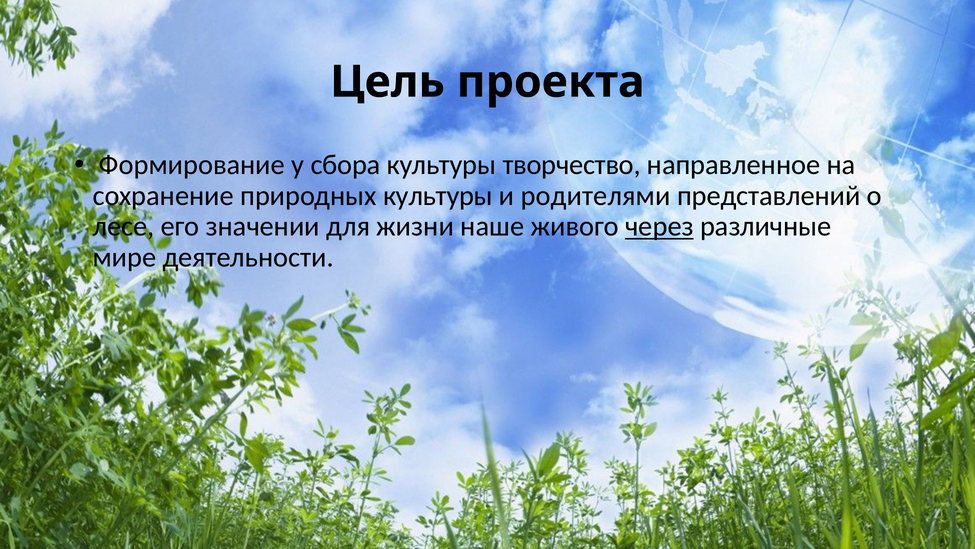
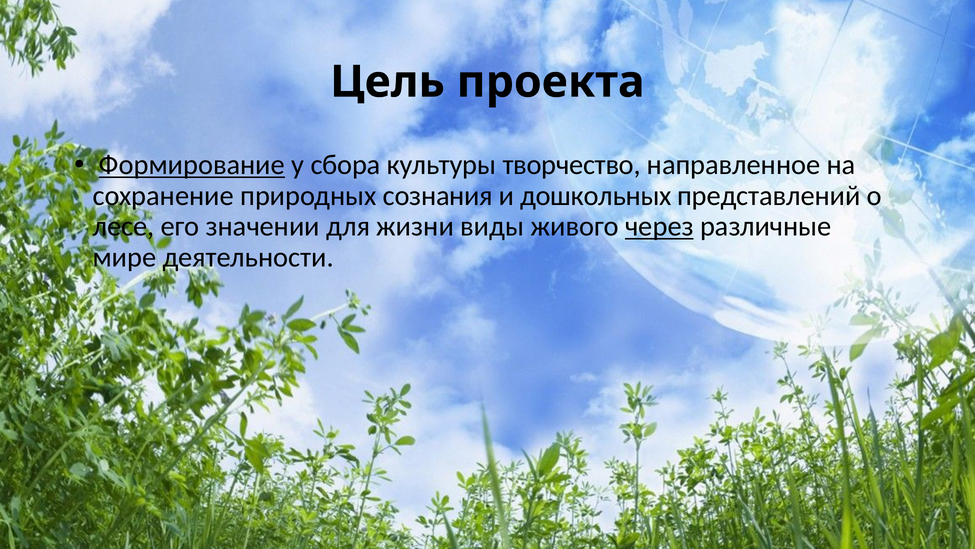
Формирование underline: none -> present
природных культуры: культуры -> сознания
родителями: родителями -> дошкольных
наше: наше -> виды
